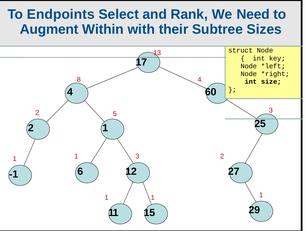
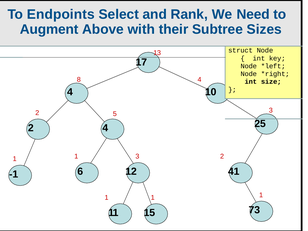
Within: Within -> Above
60: 60 -> 10
2 1: 1 -> 4
27: 27 -> 41
29: 29 -> 73
